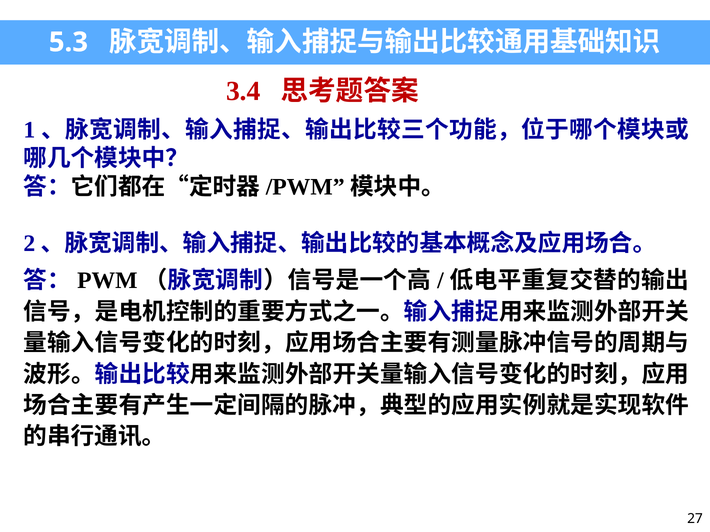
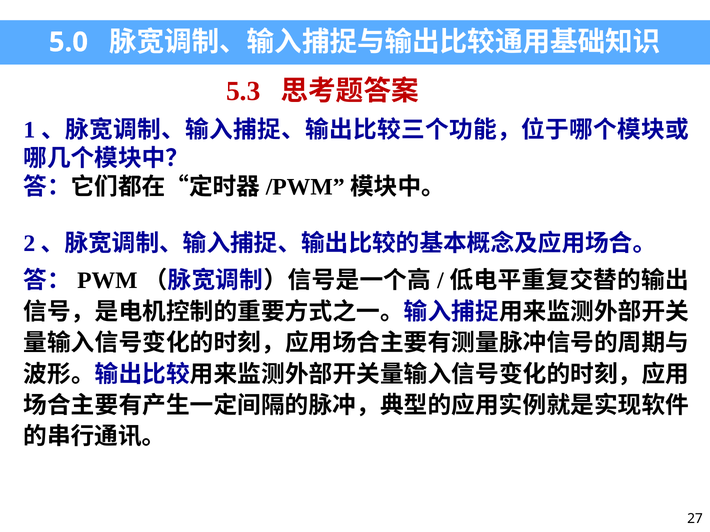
5.3: 5.3 -> 5.0
3.4: 3.4 -> 5.3
